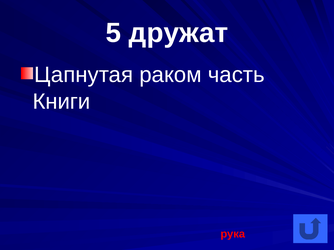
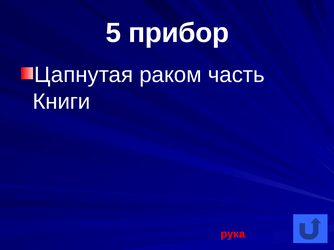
дружат: дружат -> прибор
